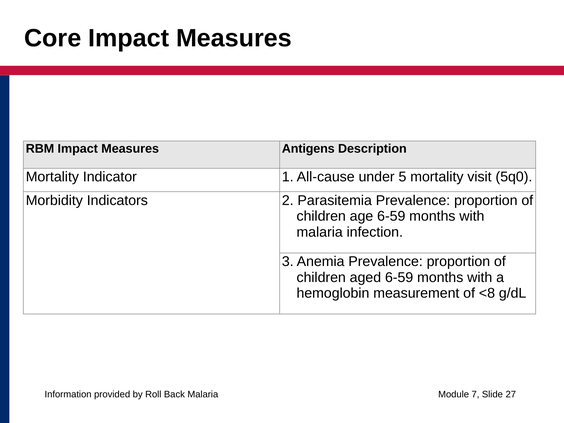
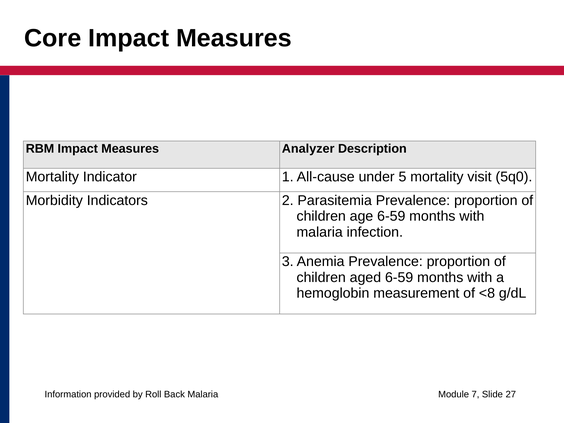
Antigens: Antigens -> Analyzer
